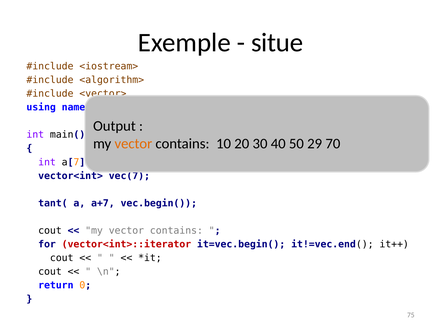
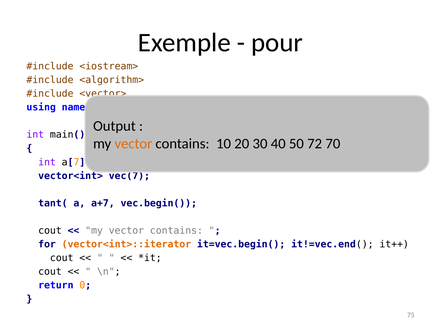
situe: situe -> pour
29: 29 -> 72
vector<int>::iterator colour: red -> orange
